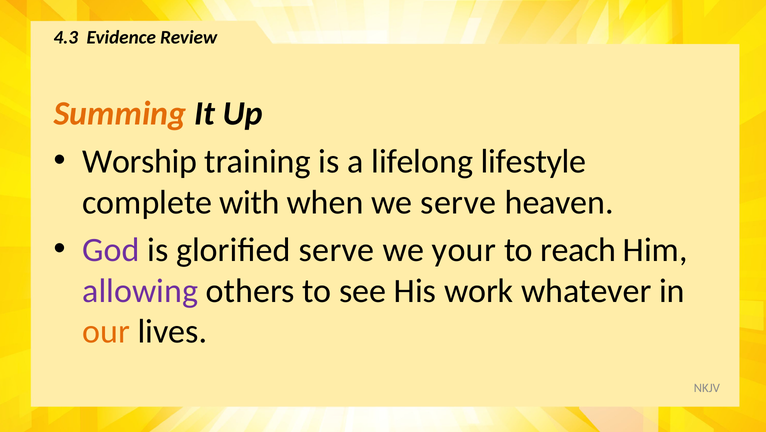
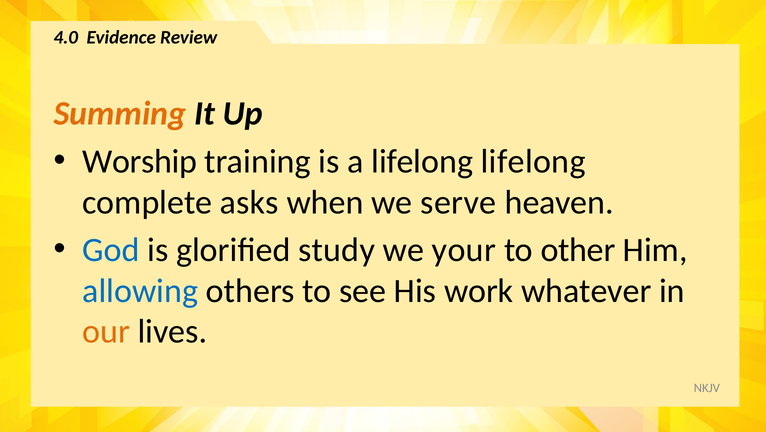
4.3: 4.3 -> 4.0
lifelong lifestyle: lifestyle -> lifelong
with: with -> asks
God colour: purple -> blue
glorified serve: serve -> study
reach: reach -> other
allowing colour: purple -> blue
